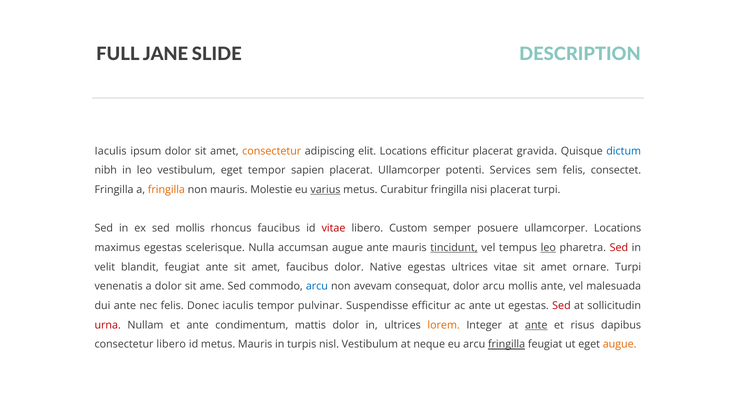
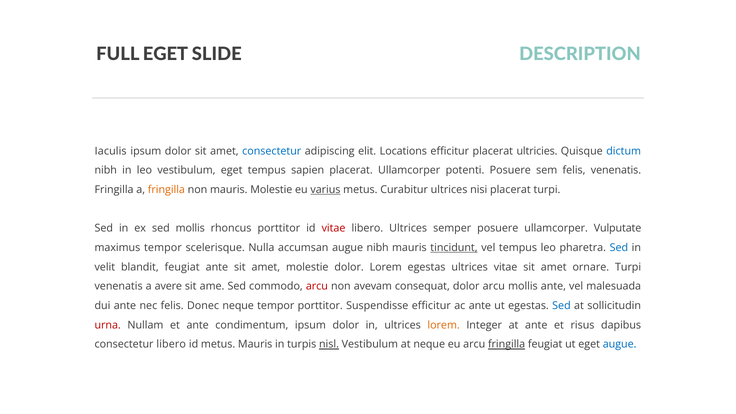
FULL JANE: JANE -> EGET
consectetur at (272, 151) colour: orange -> blue
gravida: gravida -> ultricies
eget tempor: tempor -> tempus
potenti Services: Services -> Posuere
felis consectet: consectet -> venenatis
Curabitur fringilla: fringilla -> ultrices
rhoncus faucibus: faucibus -> porttitor
libero Custom: Custom -> Ultrices
ullamcorper Locations: Locations -> Vulputate
maximus egestas: egestas -> tempor
augue ante: ante -> nibh
leo at (548, 248) underline: present -> none
Sed at (619, 248) colour: red -> blue
amet faucibus: faucibus -> molestie
dolor Native: Native -> Lorem
a dolor: dolor -> avere
arcu at (317, 286) colour: blue -> red
Donec iaculis: iaculis -> neque
tempor pulvinar: pulvinar -> porttitor
Sed at (561, 306) colour: red -> blue
condimentum mattis: mattis -> ipsum
ante at (536, 325) underline: present -> none
nisl underline: none -> present
augue at (620, 344) colour: orange -> blue
